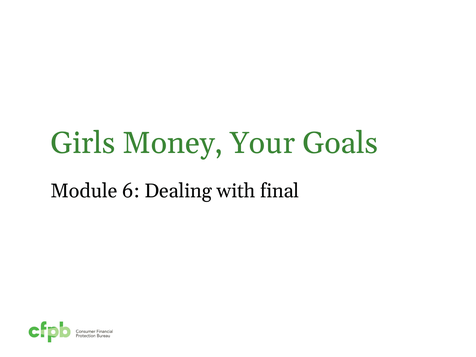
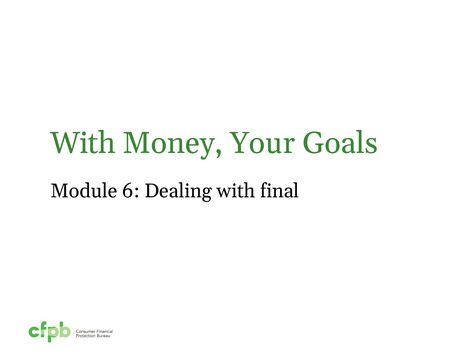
Girls at (83, 143): Girls -> With
